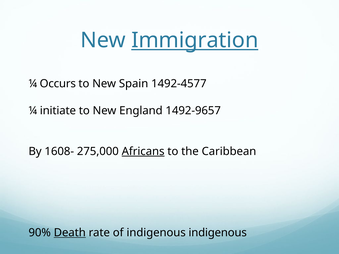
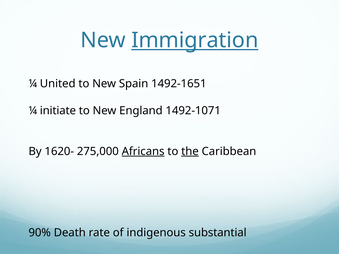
Occurs: Occurs -> United
1492-4577: 1492-4577 -> 1492-1651
1492-9657: 1492-9657 -> 1492-1071
1608-: 1608- -> 1620-
the underline: none -> present
Death underline: present -> none
indigenous indigenous: indigenous -> substantial
